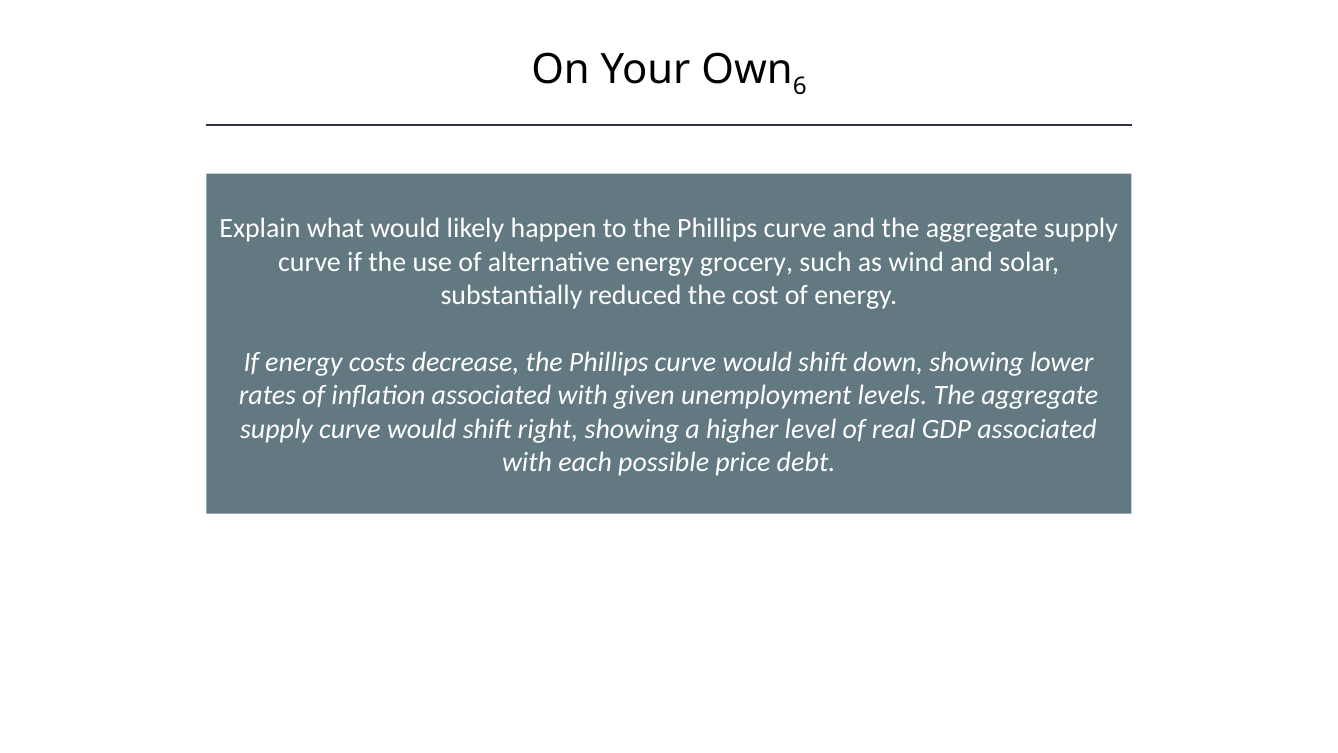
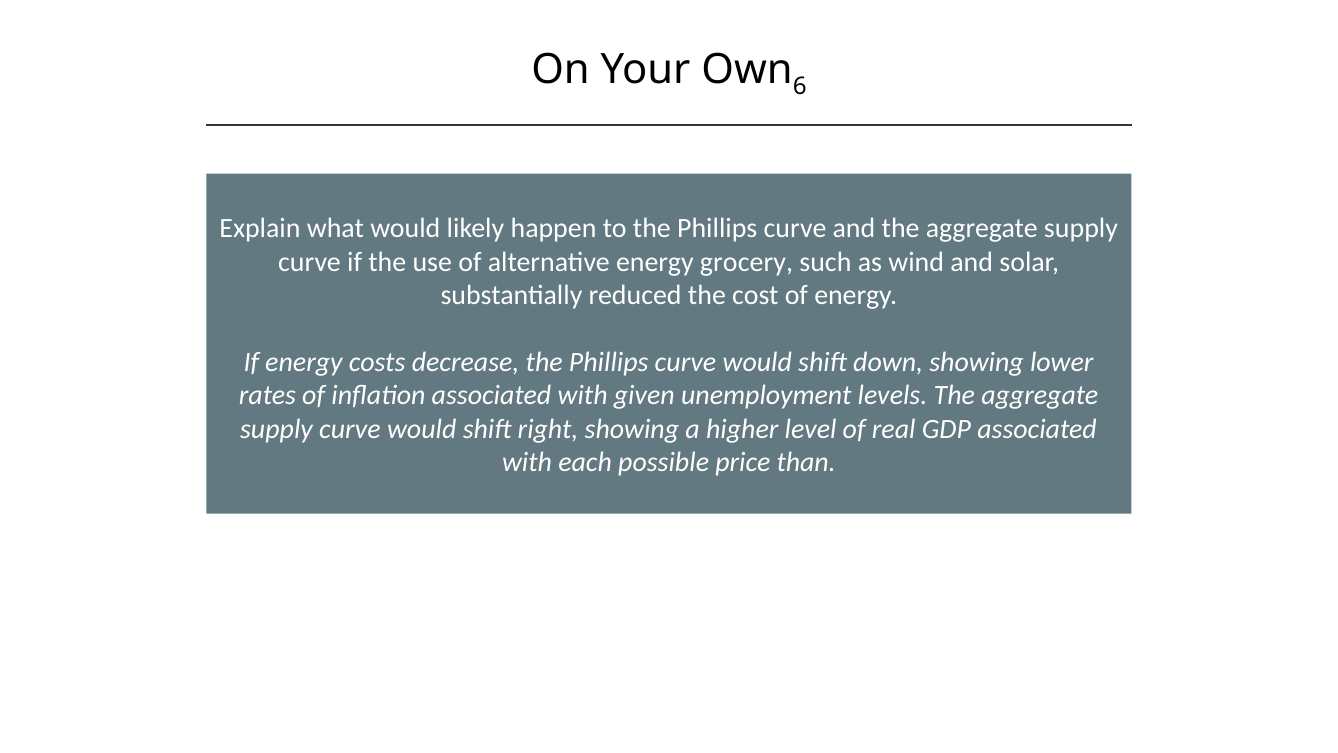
debt: debt -> than
